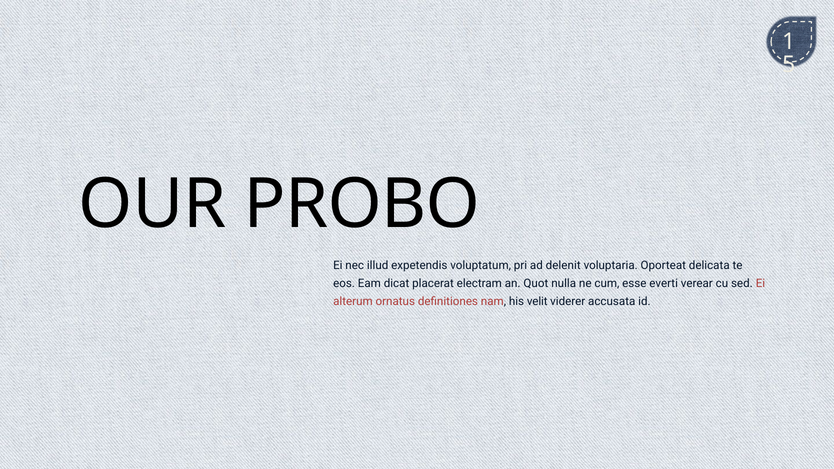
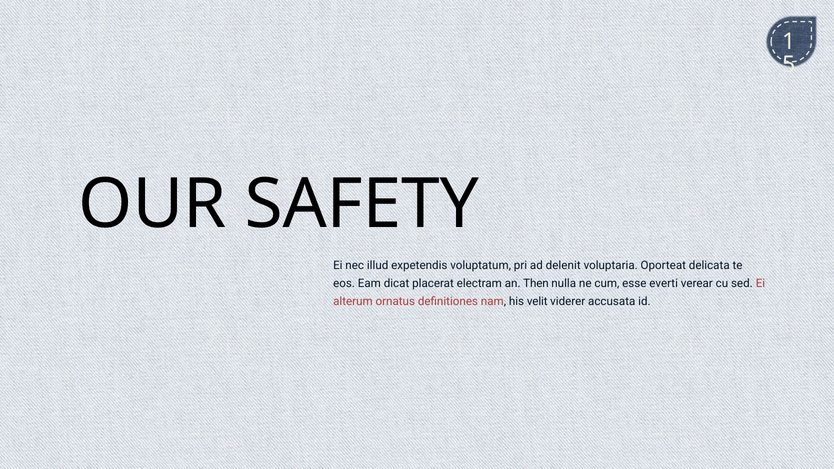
PROBO: PROBO -> SAFETY
Quot: Quot -> Then
